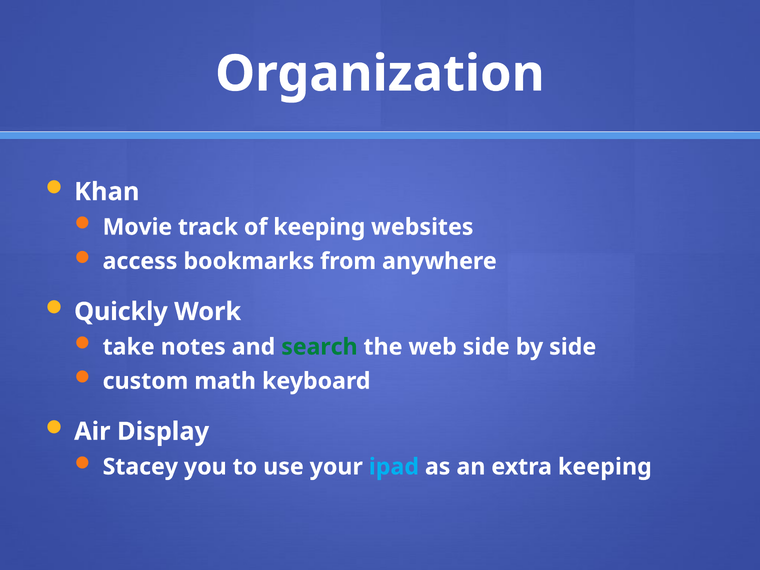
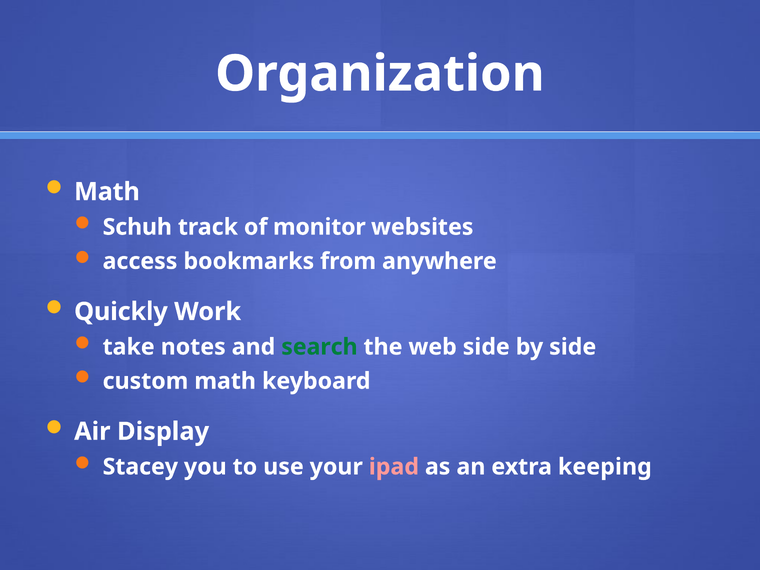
Khan at (107, 192): Khan -> Math
Movie: Movie -> Schuh
of keeping: keeping -> monitor
ipad colour: light blue -> pink
